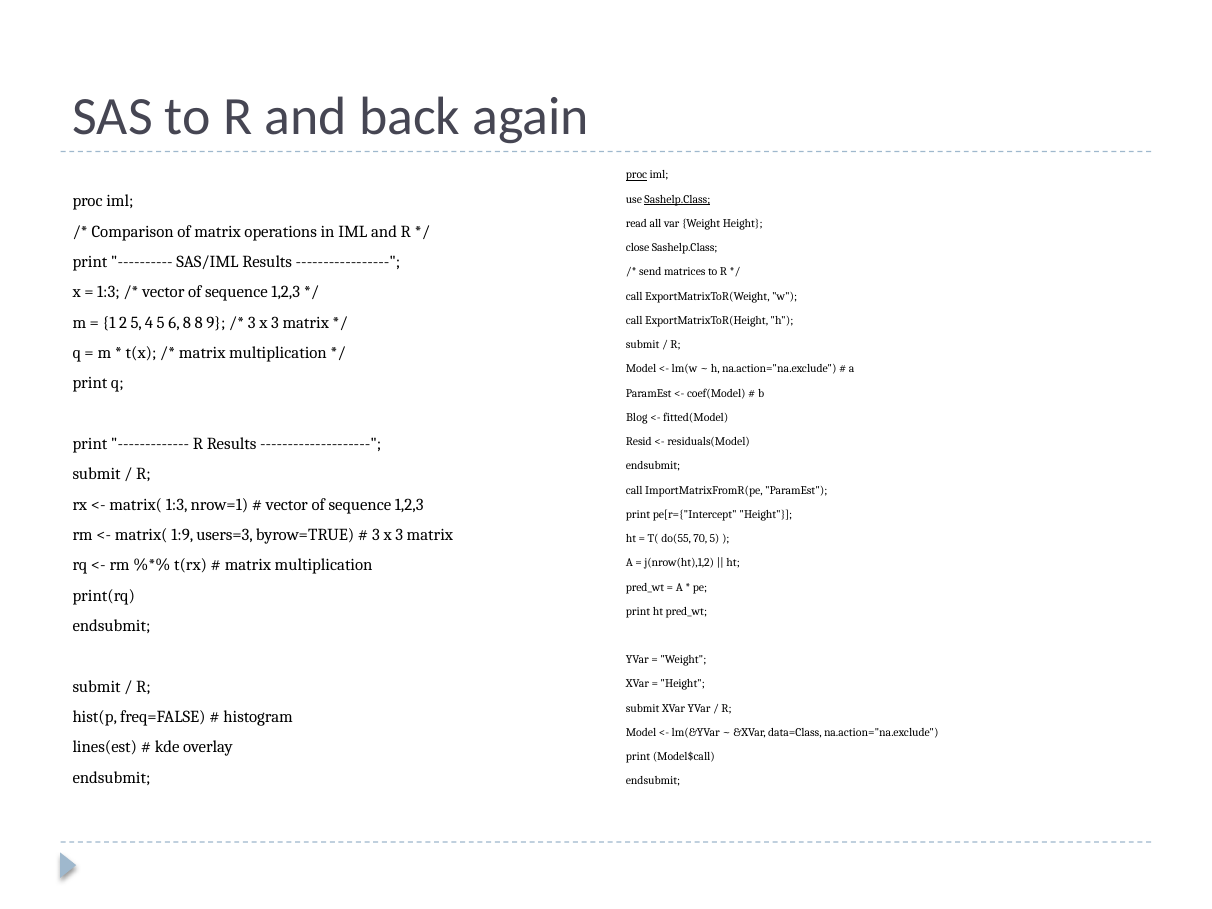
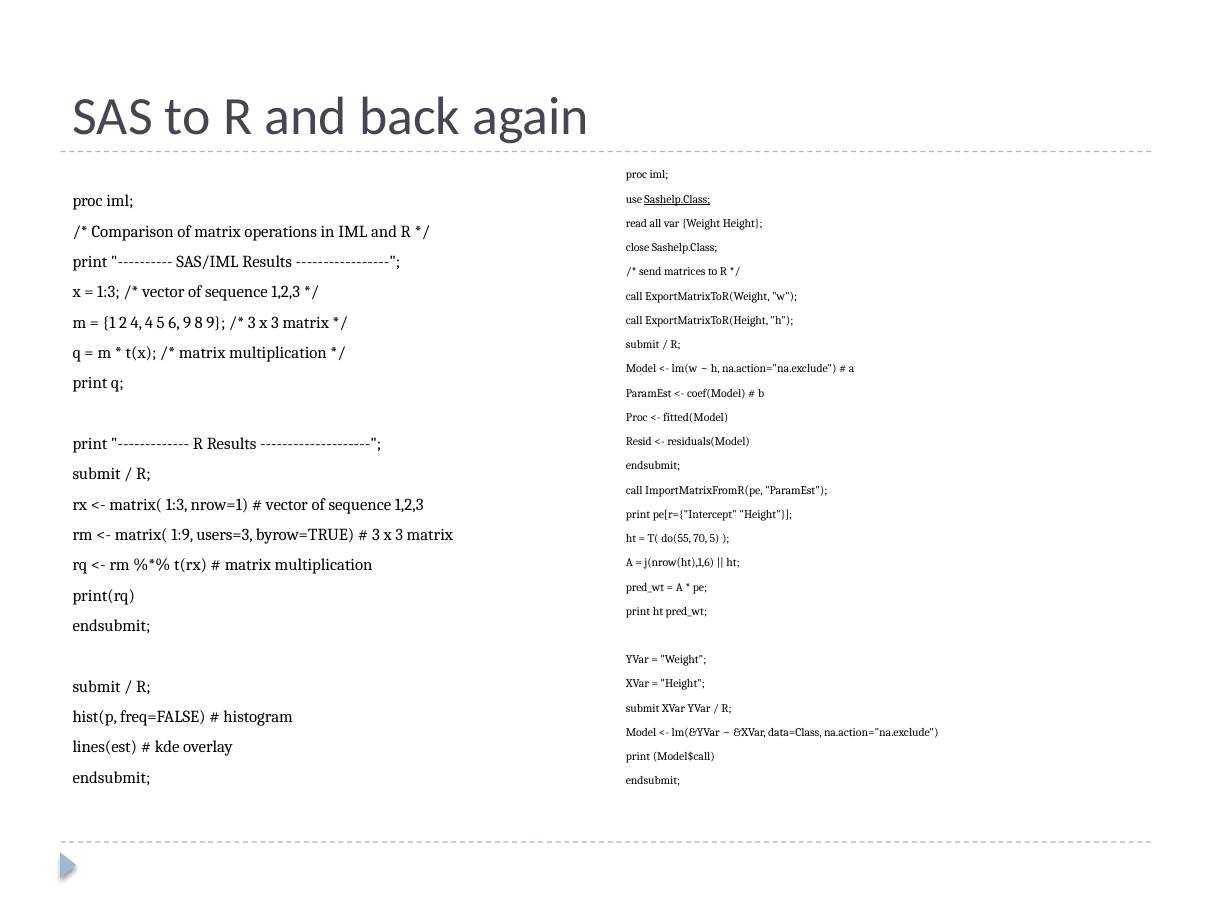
proc at (636, 175) underline: present -> none
2 5: 5 -> 4
6 8: 8 -> 9
Blog at (637, 417): Blog -> Proc
j(nrow(ht),1,2: j(nrow(ht),1,2 -> j(nrow(ht),1,6
